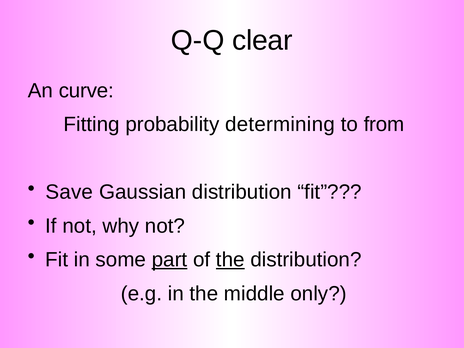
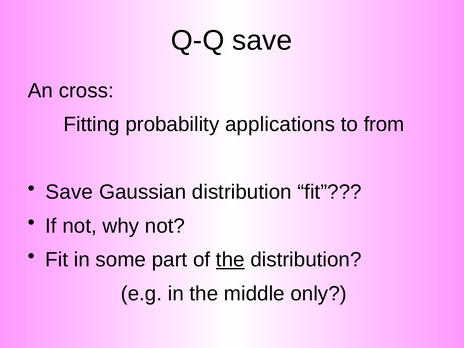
Q-Q clear: clear -> save
curve: curve -> cross
determining: determining -> applications
part underline: present -> none
